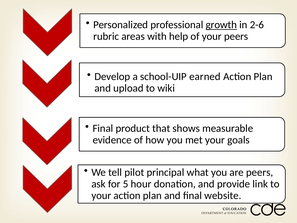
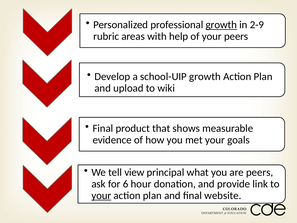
2-6: 2-6 -> 2-9
school-UIP earned: earned -> growth
pilot: pilot -> view
5: 5 -> 6
your at (101, 195) underline: none -> present
